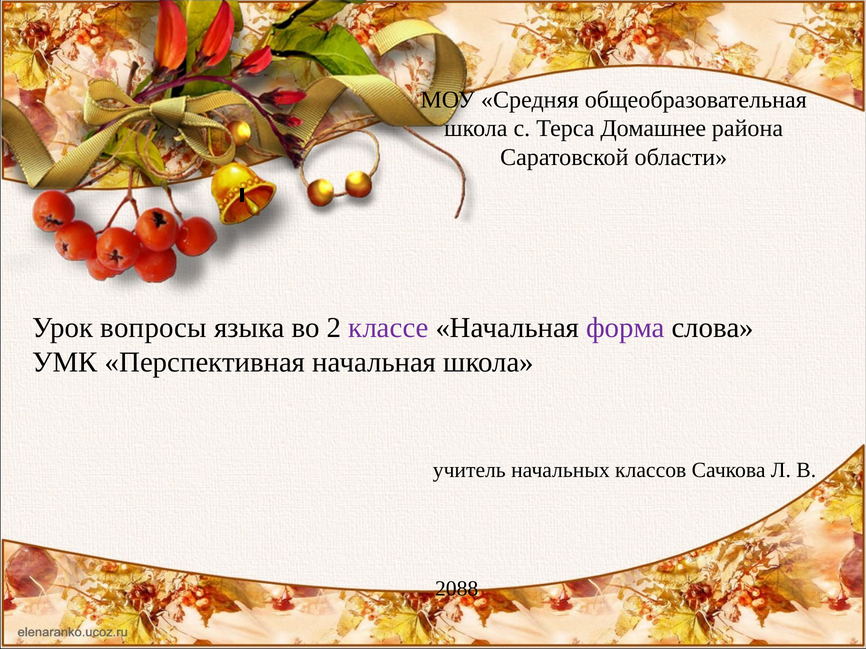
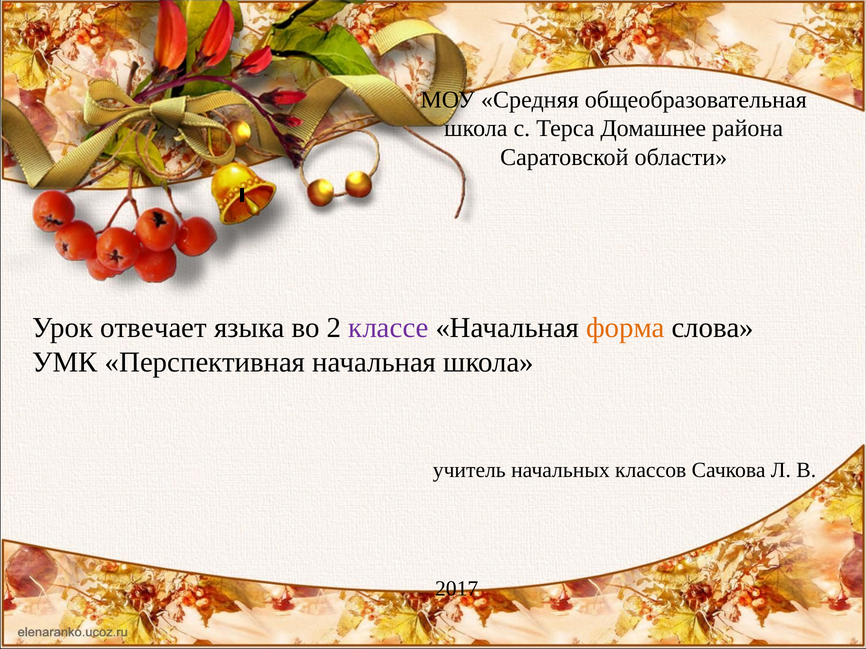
вопросы: вопросы -> отвечает
форма colour: purple -> orange
2088: 2088 -> 2017
